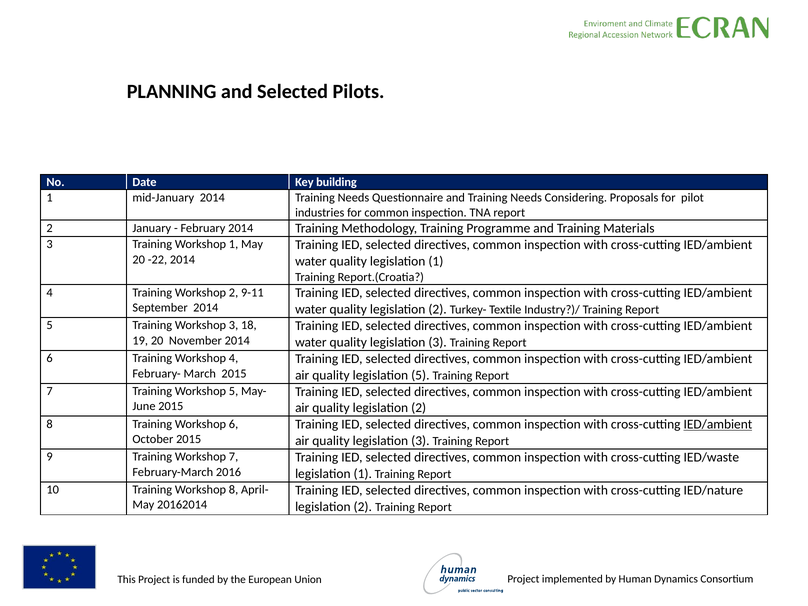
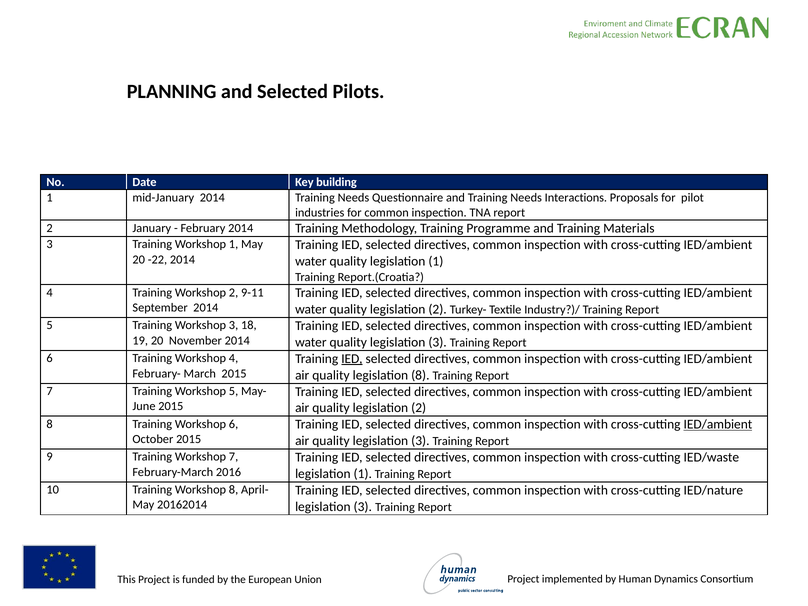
Considering: Considering -> Interactions
IED at (352, 359) underline: none -> present
legislation 5: 5 -> 8
2 at (363, 507): 2 -> 3
